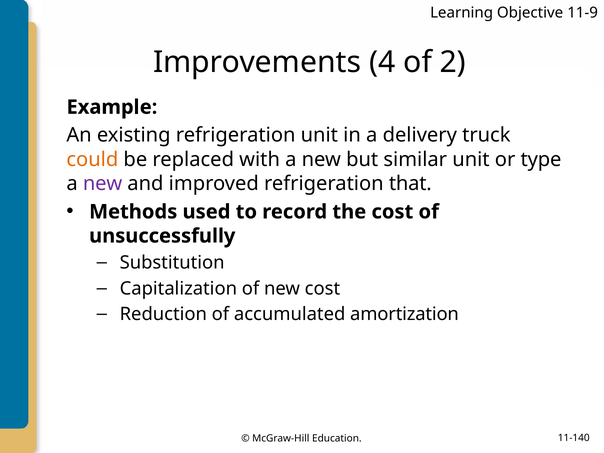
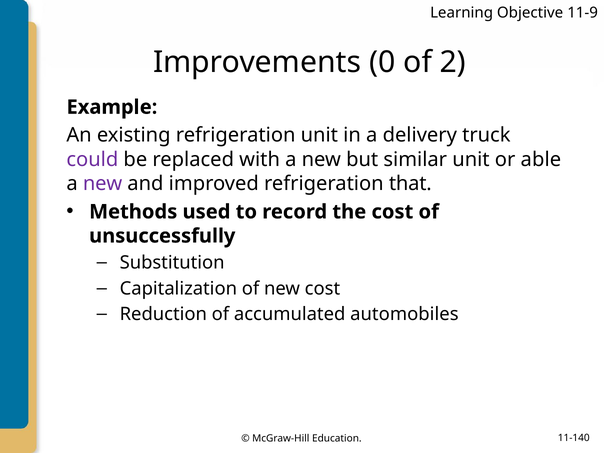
4: 4 -> 0
could colour: orange -> purple
type: type -> able
amortization: amortization -> automobiles
